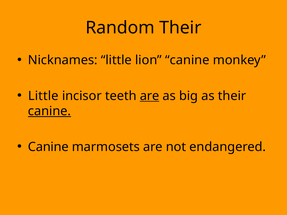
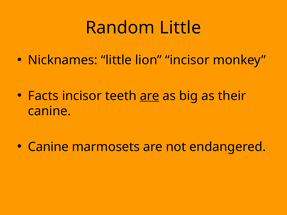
Random Their: Their -> Little
lion canine: canine -> incisor
Little at (43, 96): Little -> Facts
canine at (49, 111) underline: present -> none
